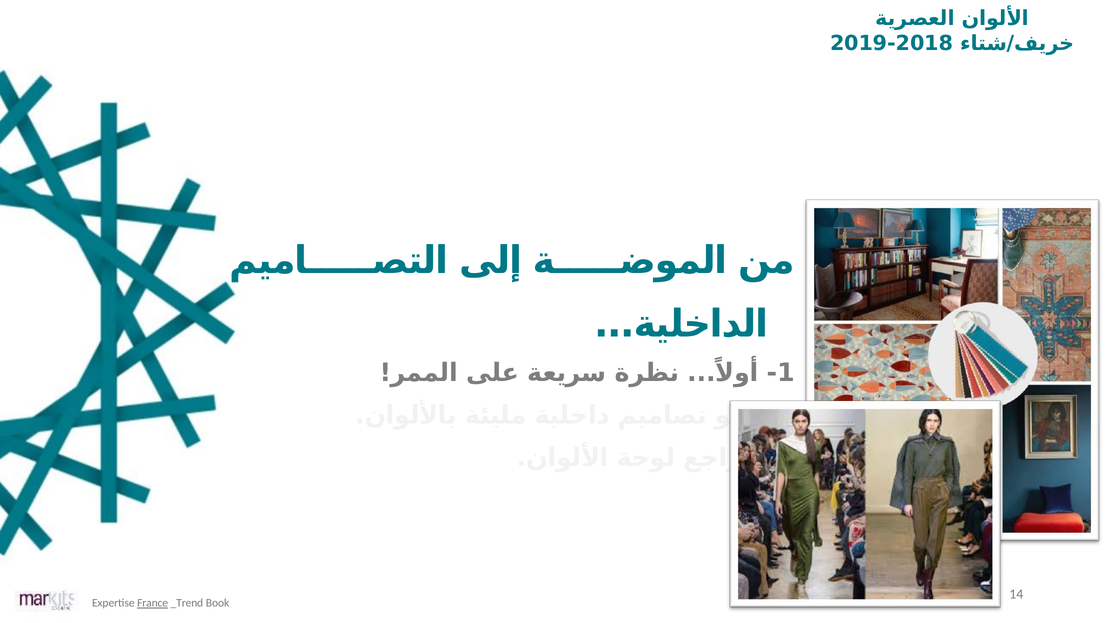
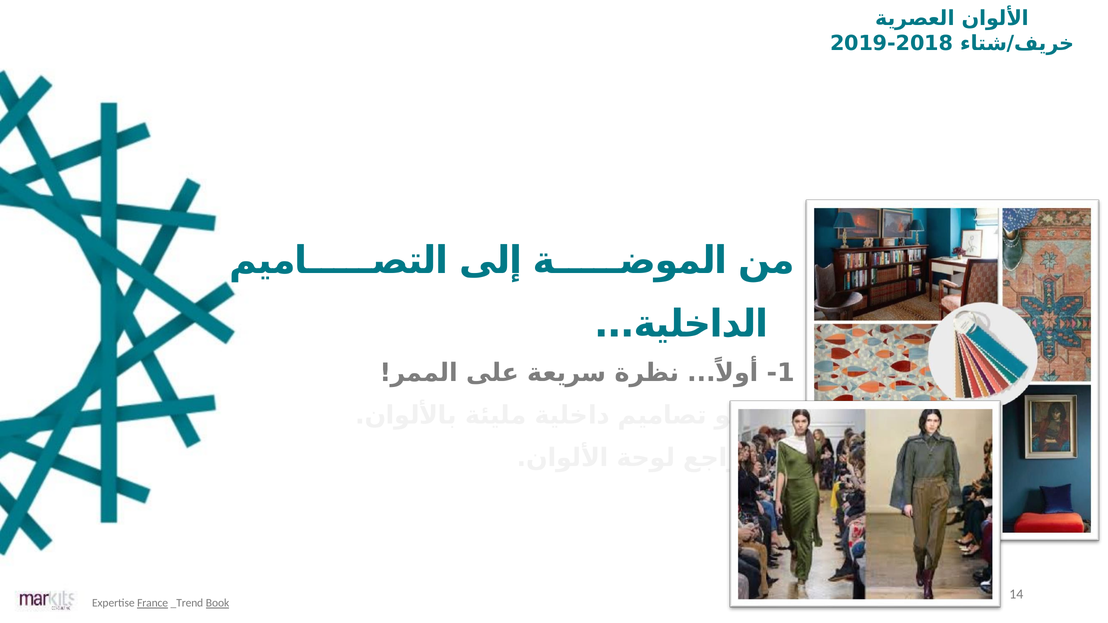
Book underline: none -> present
